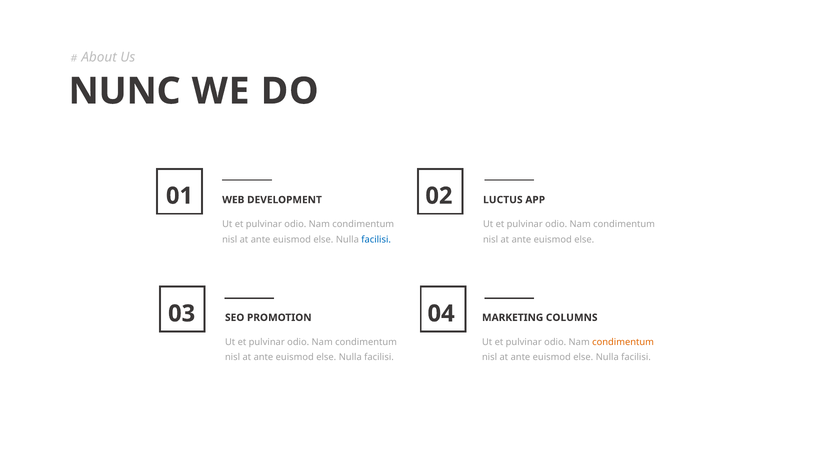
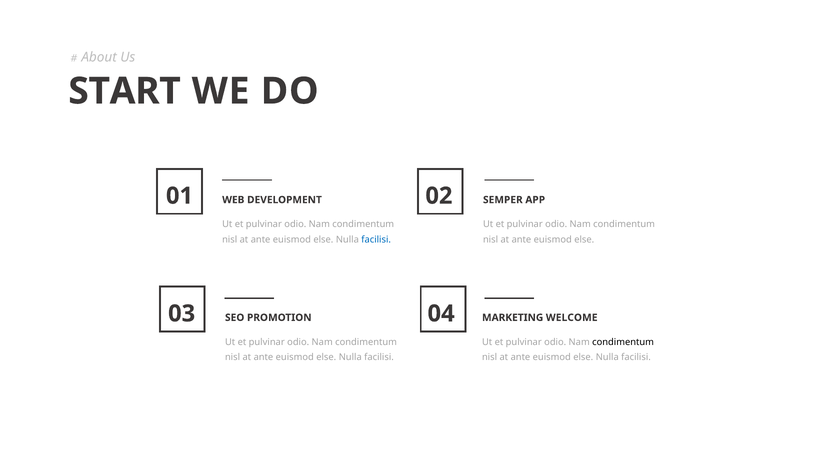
NUNC: NUNC -> START
LUCTUS: LUCTUS -> SEMPER
COLUMNS: COLUMNS -> WELCOME
condimentum at (623, 342) colour: orange -> black
